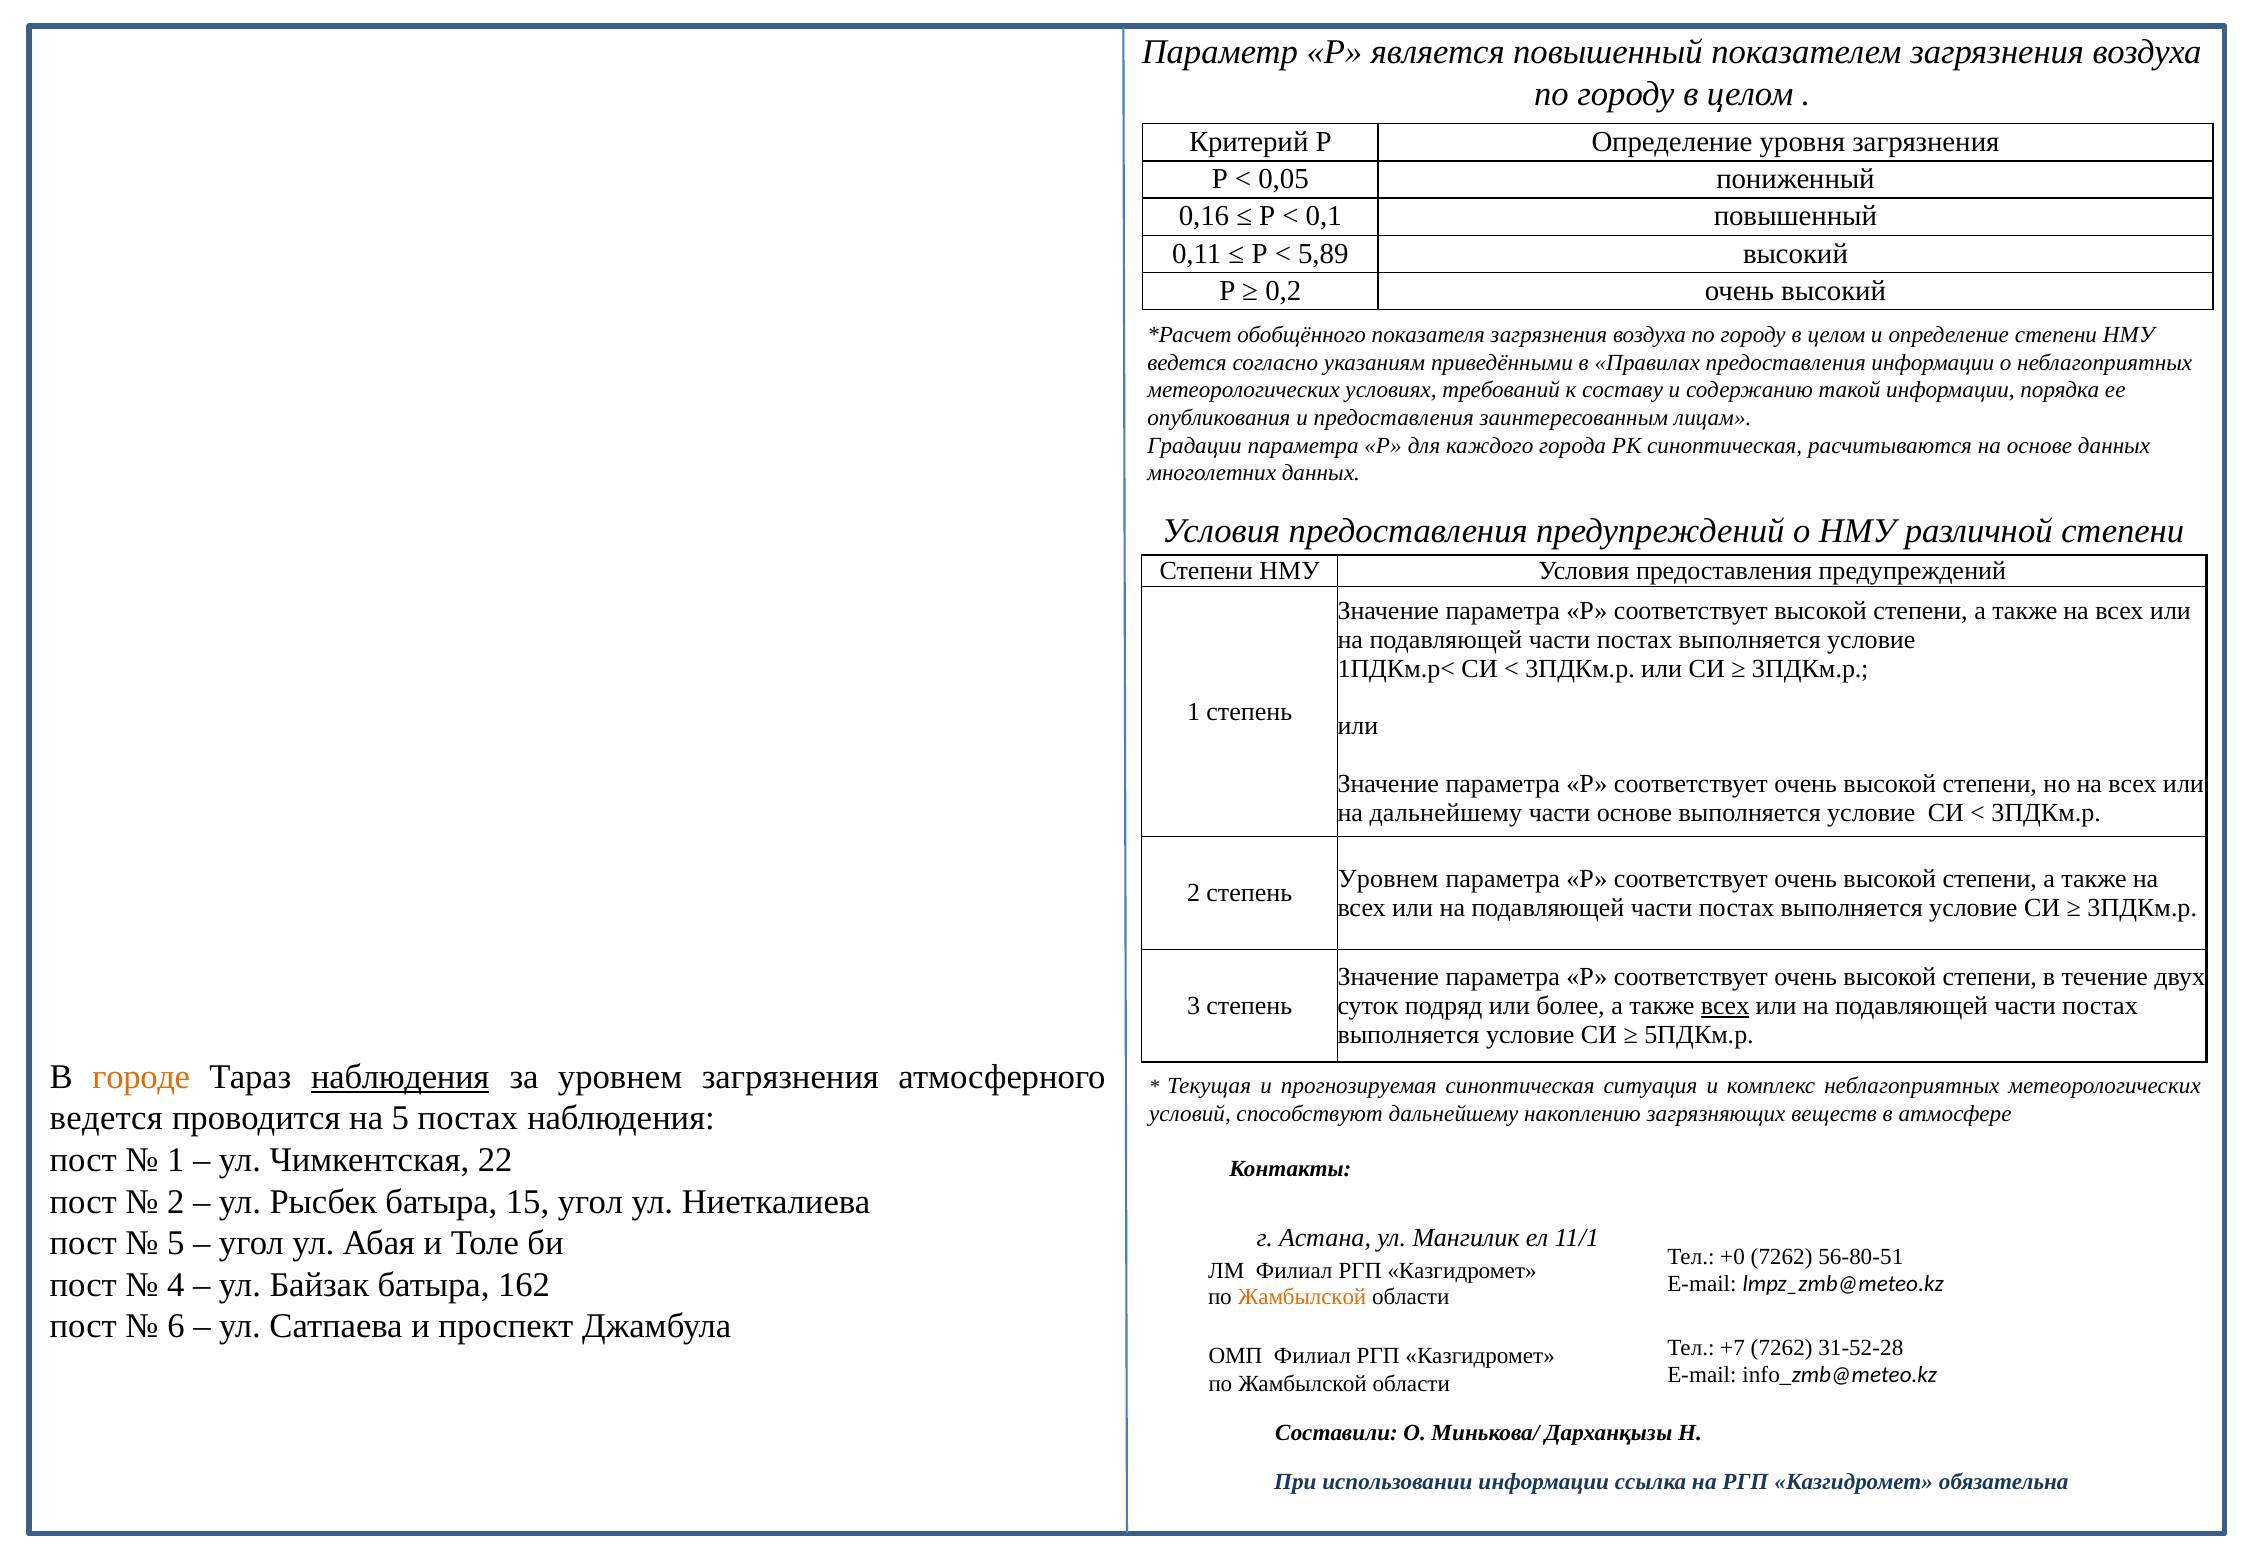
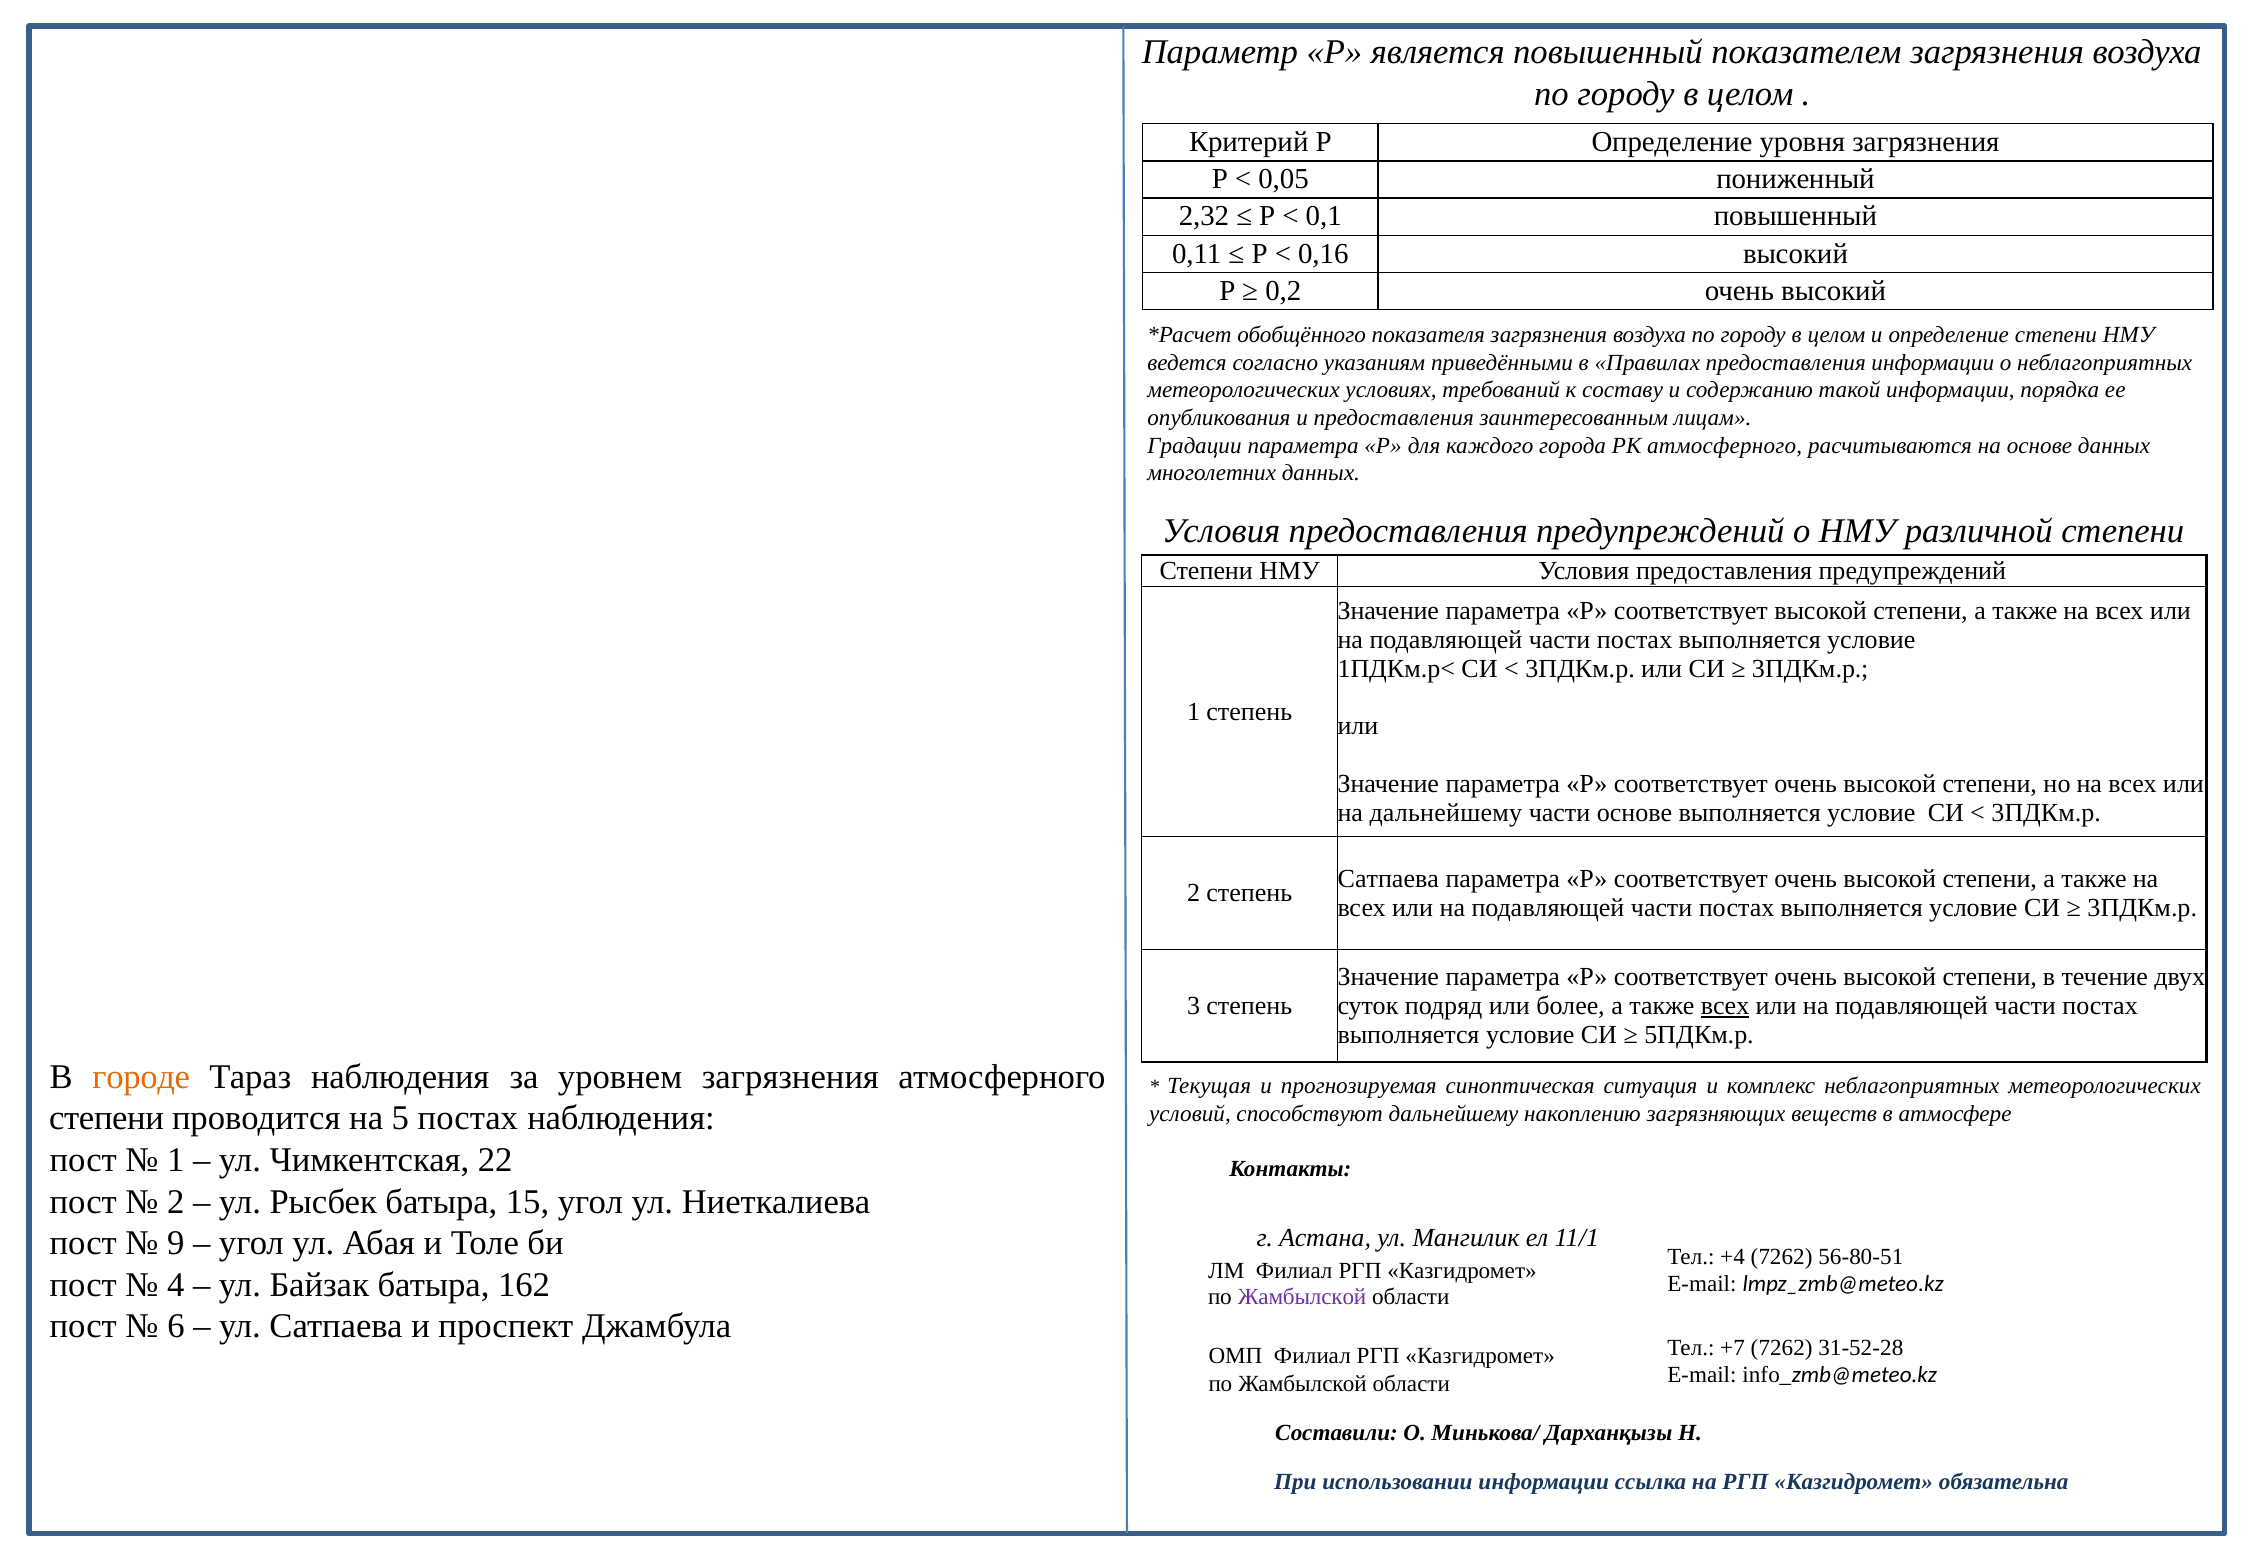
0,16: 0,16 -> 2,32
5,89: 5,89 -> 0,16
РК синоптическая: синоптическая -> атмосферного
Уровнем at (1388, 879): Уровнем -> Сатпаева
наблюдения at (400, 1077) underline: present -> none
ведется at (106, 1119): ведется -> степени
5 at (176, 1244): 5 -> 9
+0: +0 -> +4
Жамбылской at (1302, 1297) colour: orange -> purple
